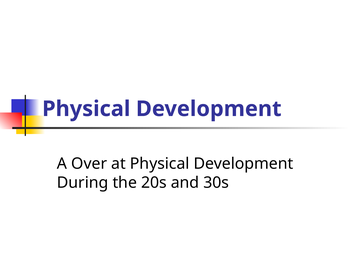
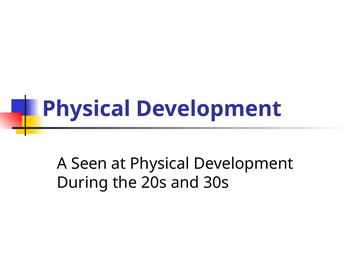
Over: Over -> Seen
